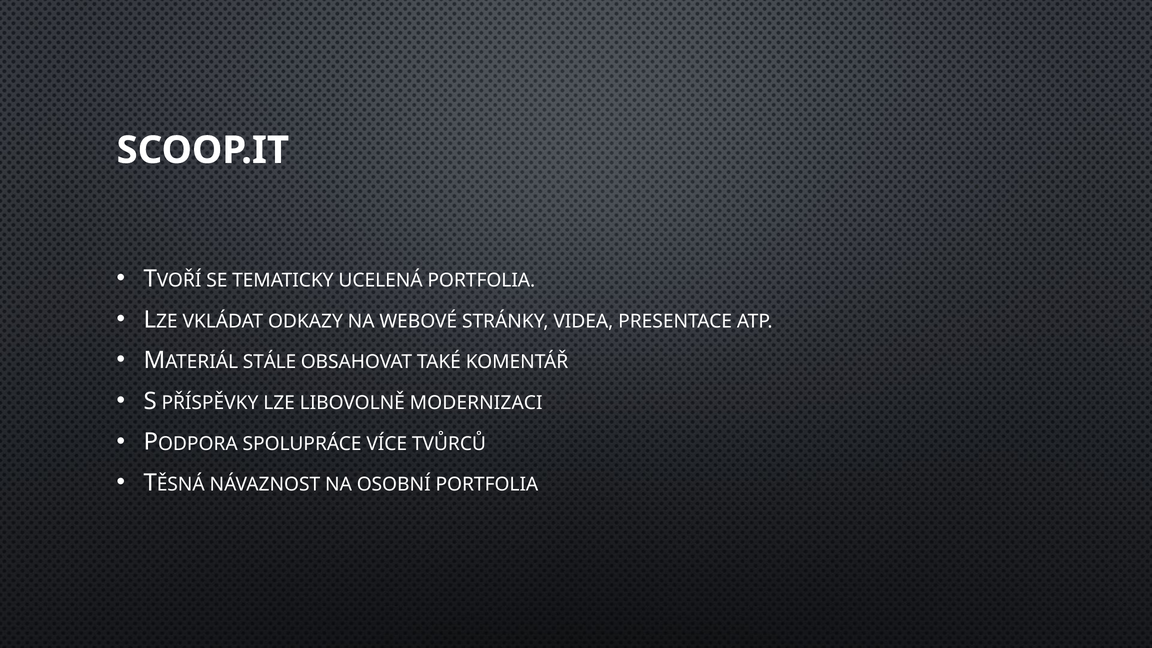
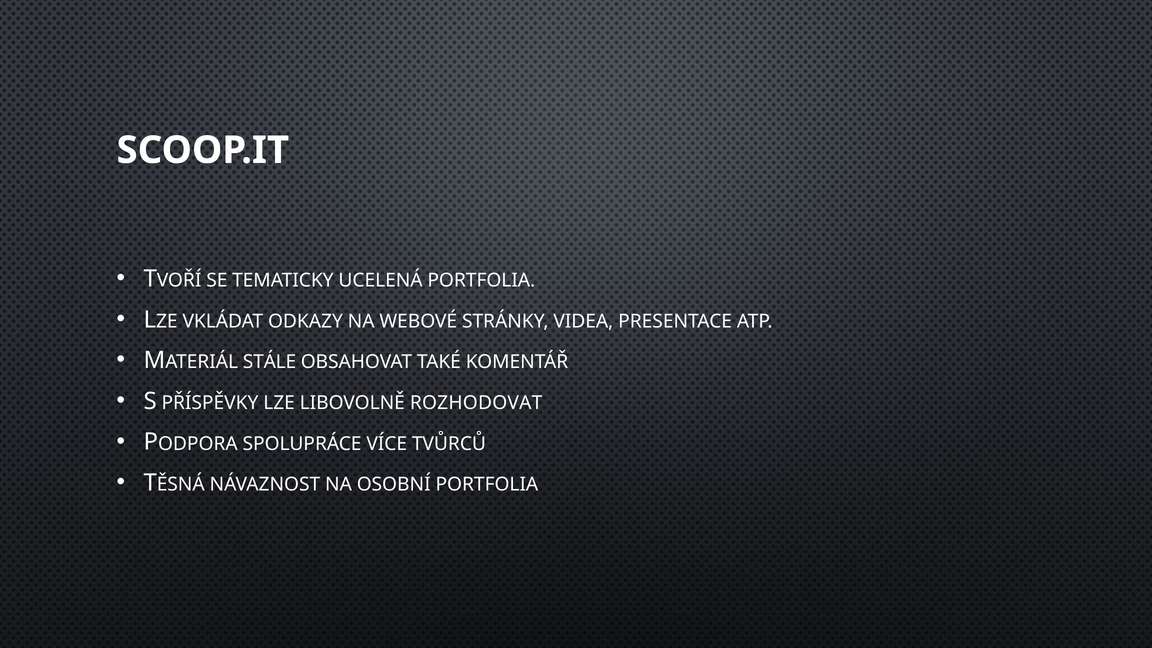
MODERNIZACI: MODERNIZACI -> ROZHODOVAT
